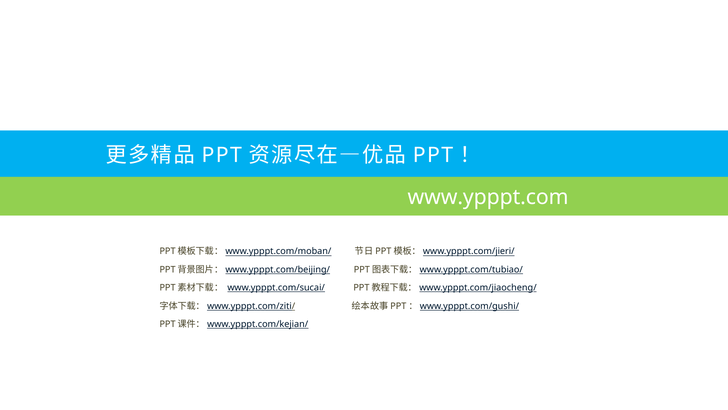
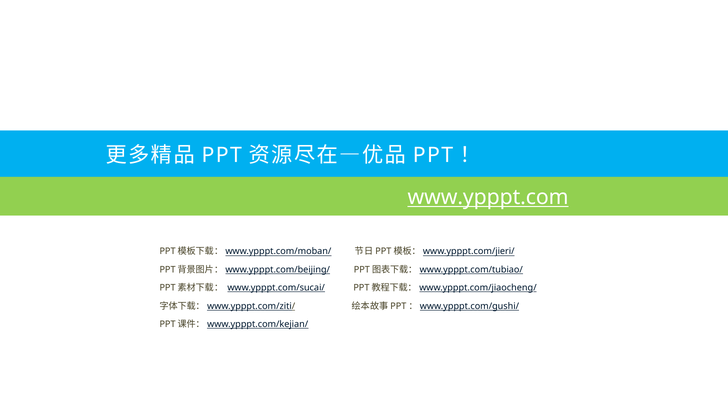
www.ypppt.com underline: none -> present
